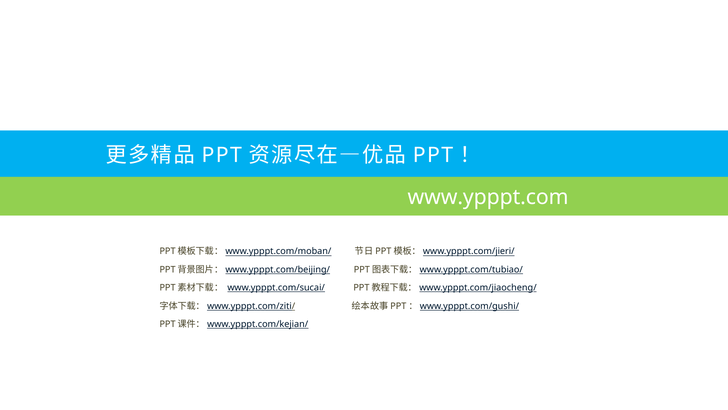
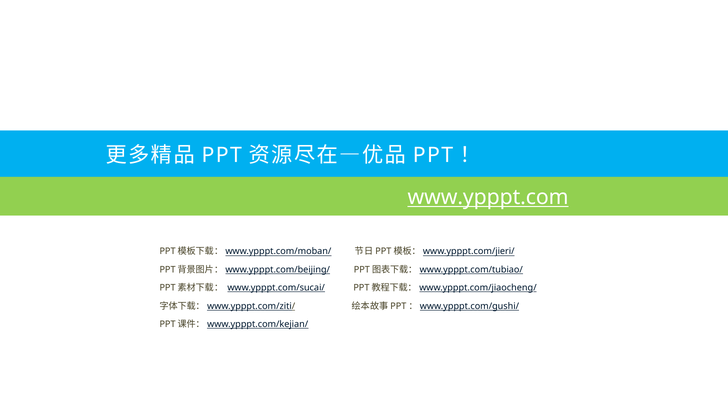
www.ypppt.com underline: none -> present
